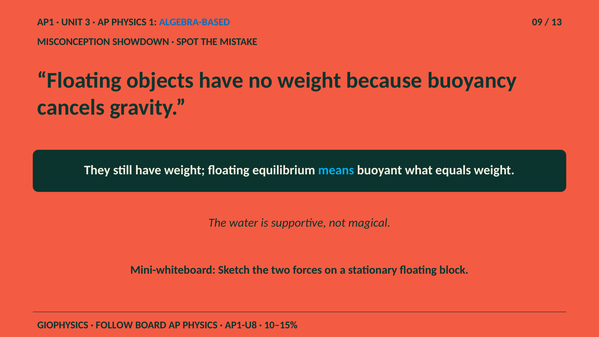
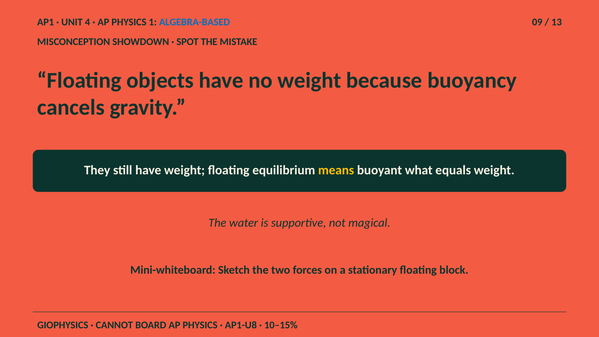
3: 3 -> 4
means colour: light blue -> yellow
FOLLOW: FOLLOW -> CANNOT
